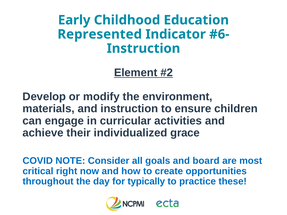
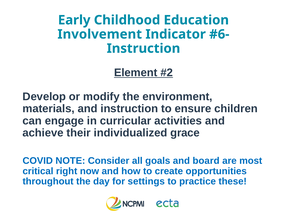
Represented: Represented -> Involvement
typically: typically -> settings
